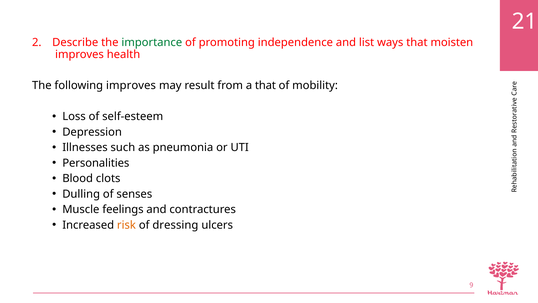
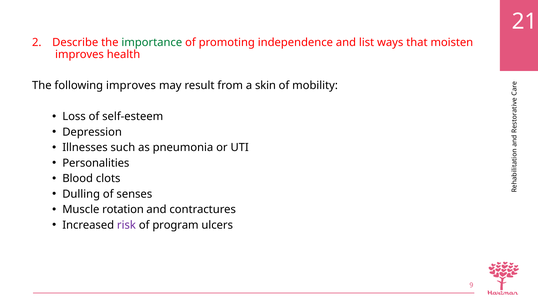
a that: that -> skin
feelings: feelings -> rotation
risk colour: orange -> purple
dressing: dressing -> program
